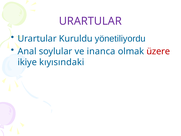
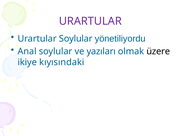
Urartular Kuruldu: Kuruldu -> Soylular
inanca: inanca -> yazıları
üzere colour: red -> black
